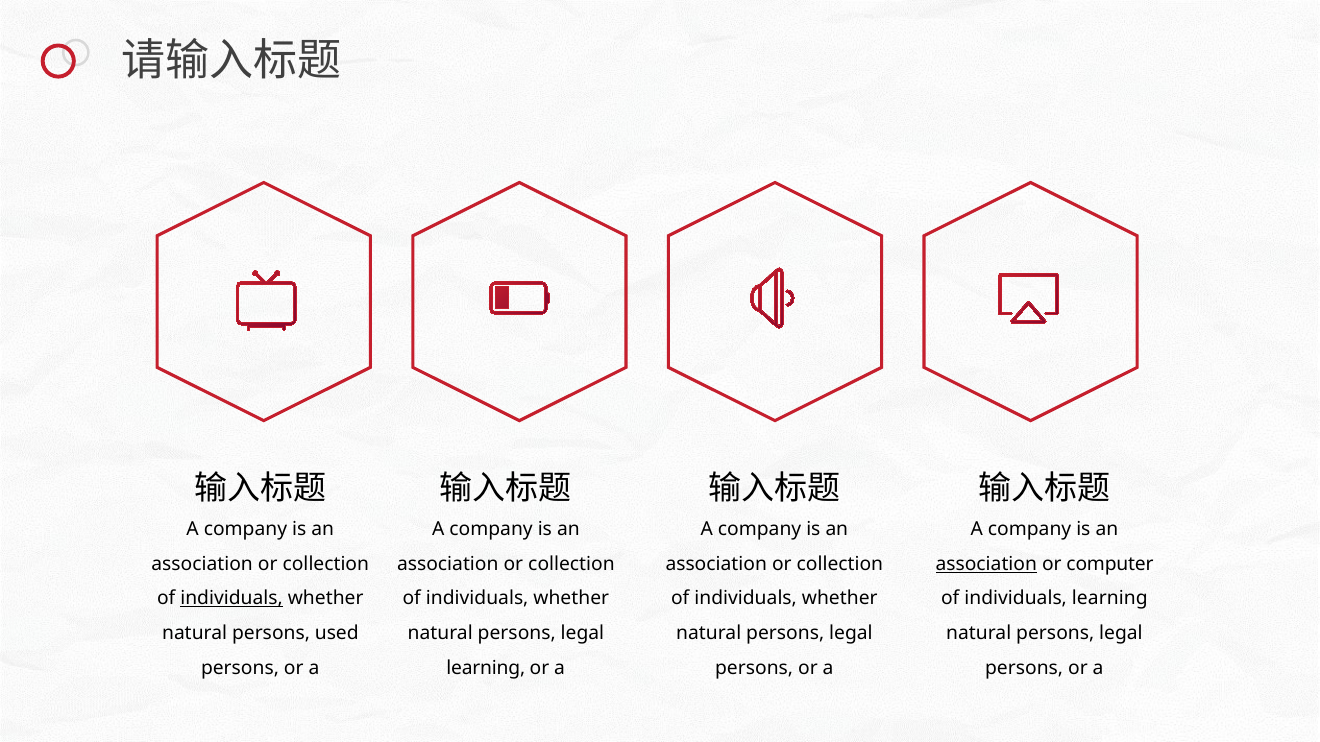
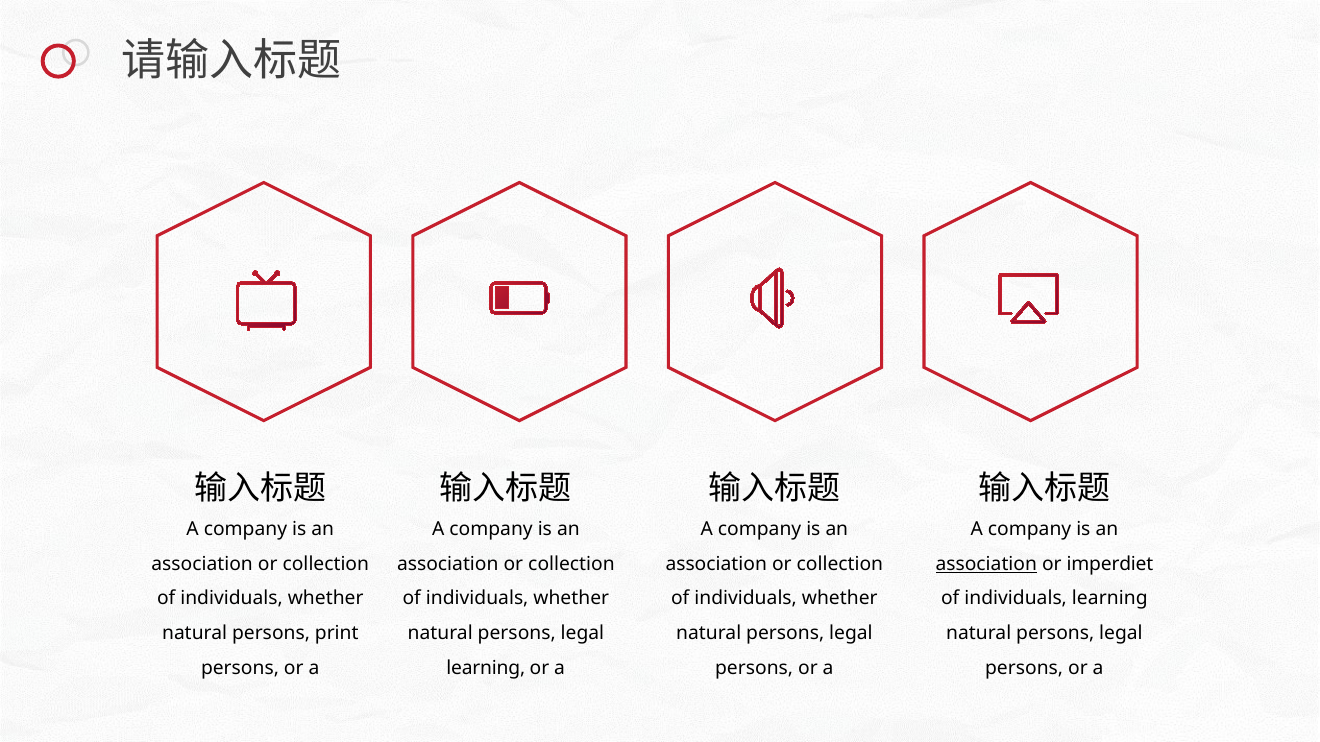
computer: computer -> imperdiet
individuals at (232, 599) underline: present -> none
used: used -> print
